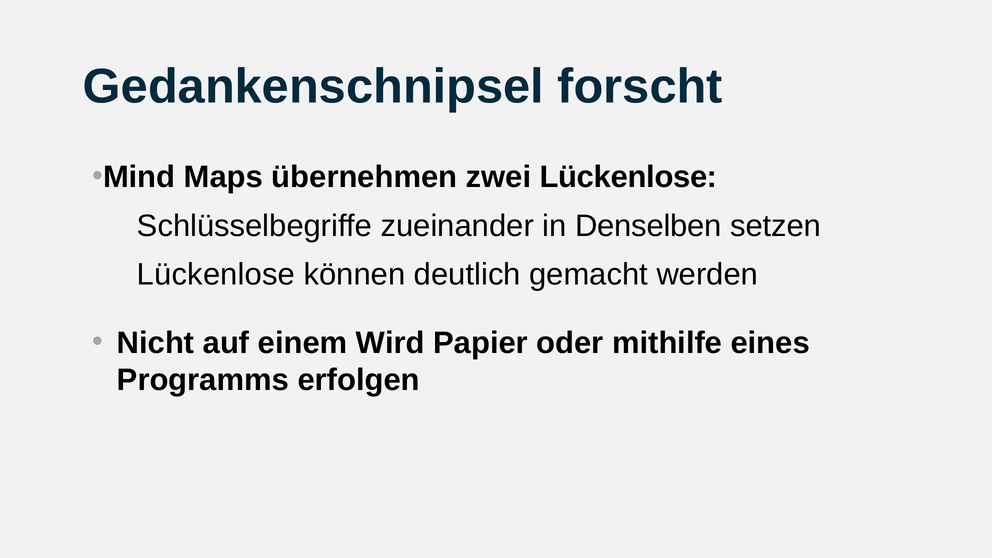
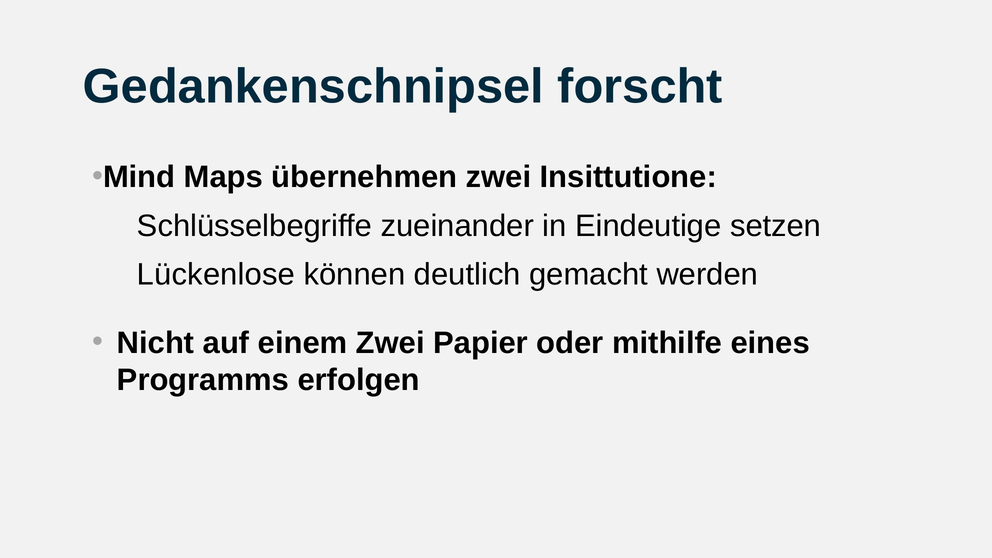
zwei Lückenlose: Lückenlose -> Insittutione
Denselben: Denselben -> Eindeutige
einem Wird: Wird -> Zwei
